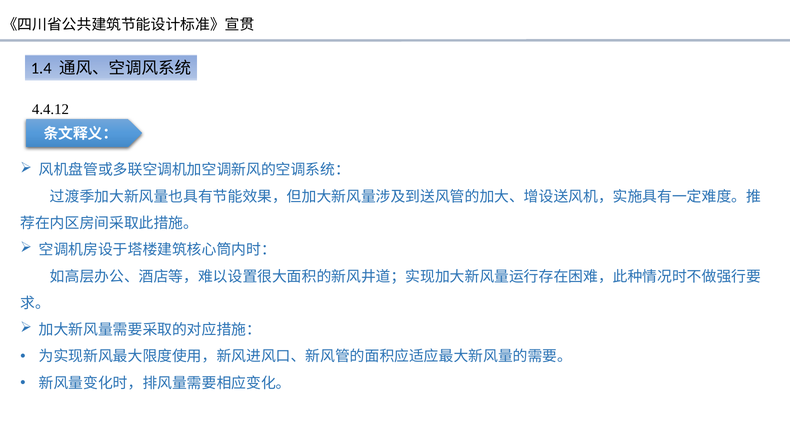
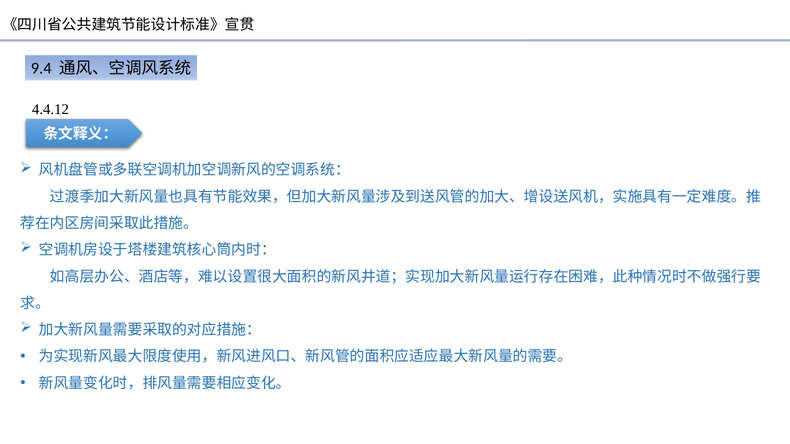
1.4: 1.4 -> 9.4
